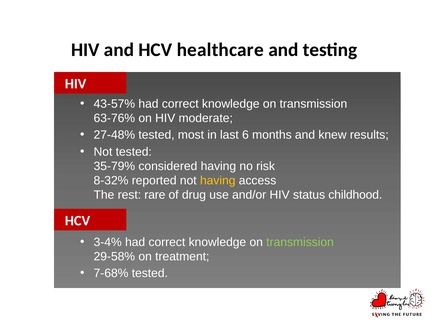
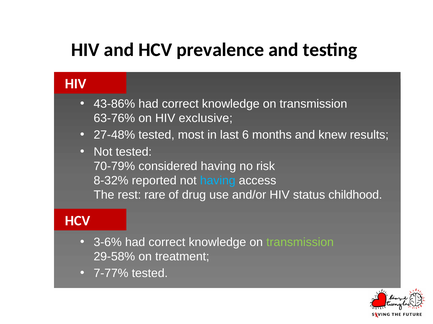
healthcare: healthcare -> prevalence
43-57%: 43-57% -> 43-86%
moderate: moderate -> exclusive
35-79%: 35-79% -> 70-79%
having at (218, 181) colour: yellow -> light blue
3-4%: 3-4% -> 3-6%
7-68%: 7-68% -> 7-77%
